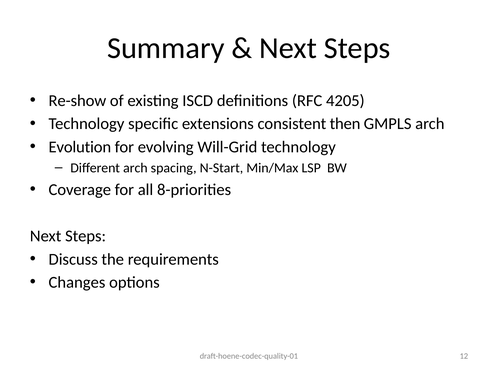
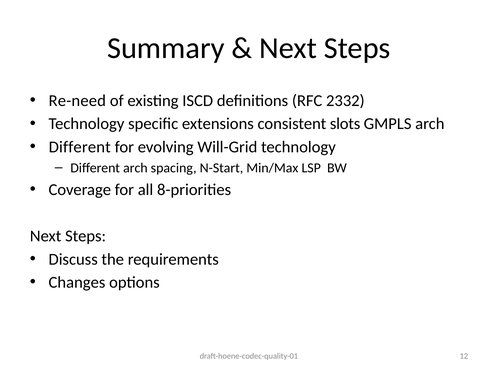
Re-show: Re-show -> Re-need
4205: 4205 -> 2332
then: then -> slots
Evolution at (80, 147): Evolution -> Different
